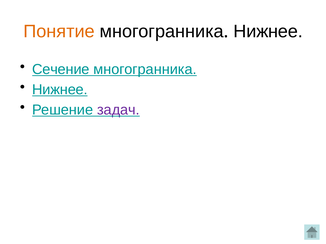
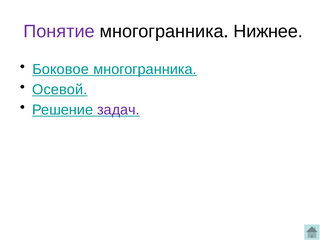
Понятие colour: orange -> purple
Сечение: Сечение -> Боковое
Нижнее at (60, 90): Нижнее -> Осевой
